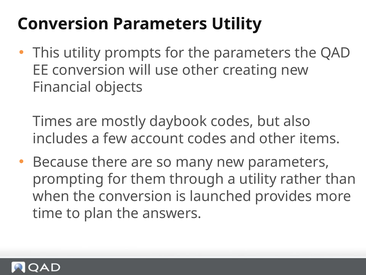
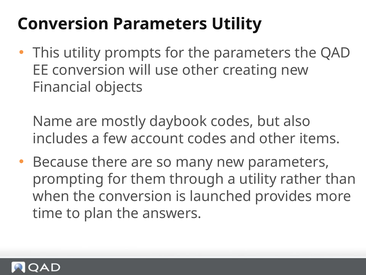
Times: Times -> Name
